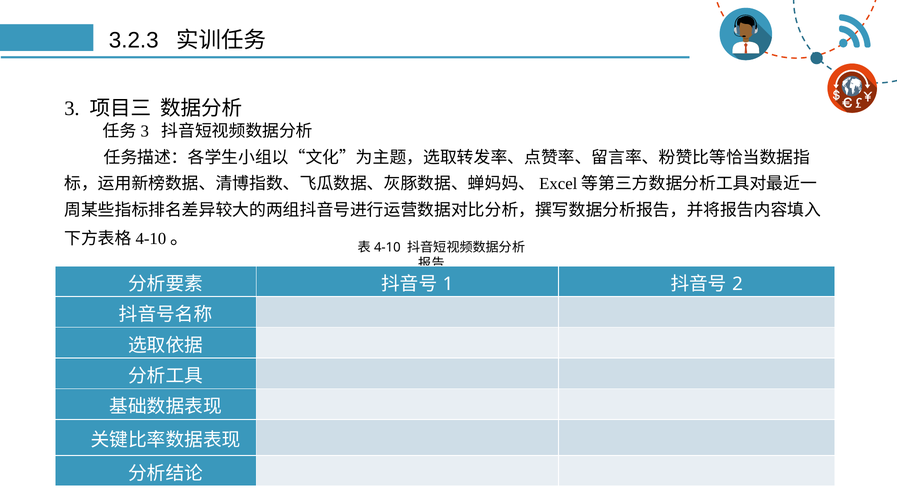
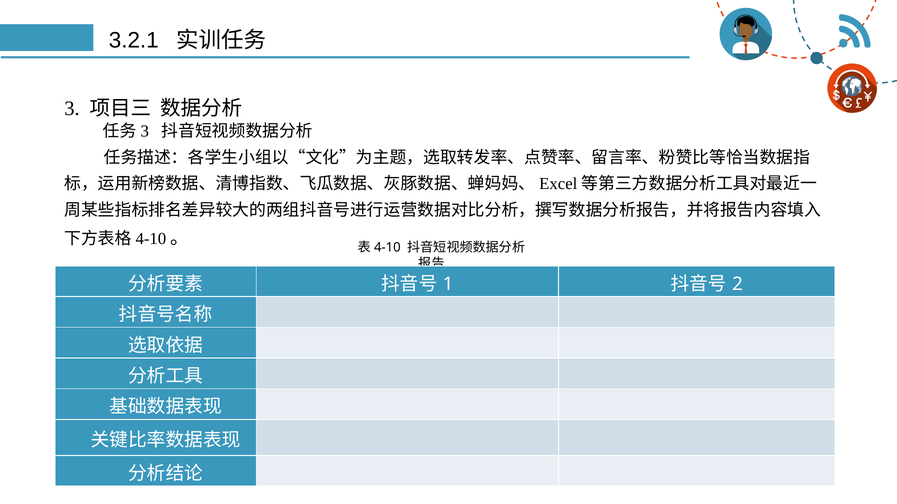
3.2.3: 3.2.3 -> 3.2.1
